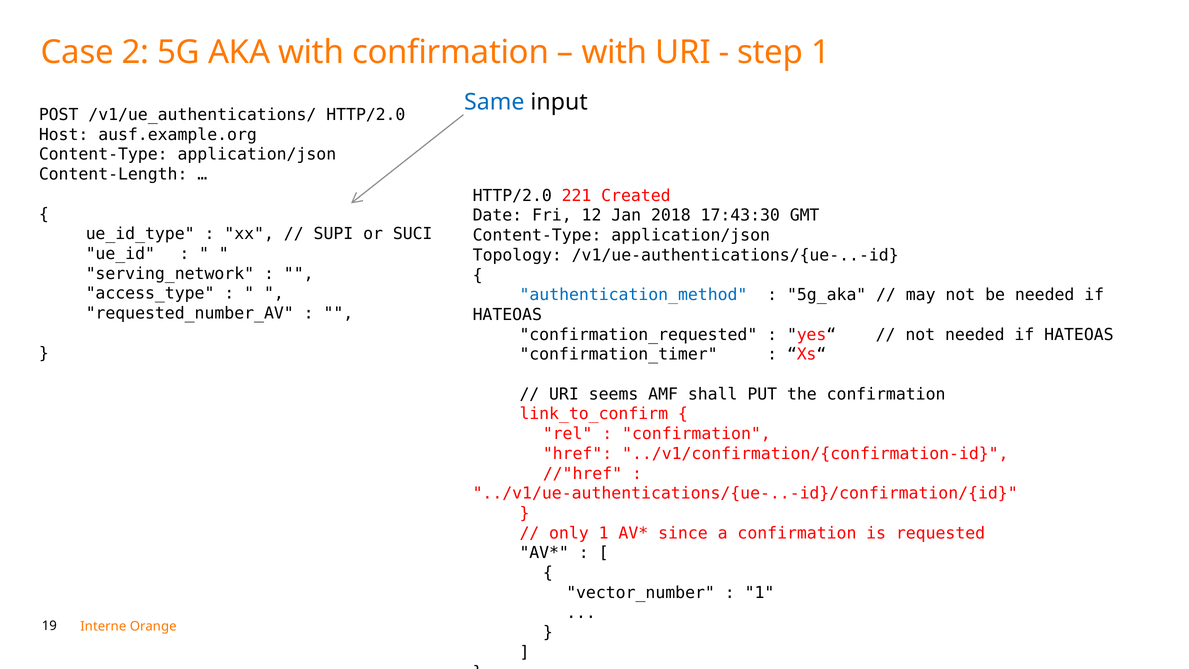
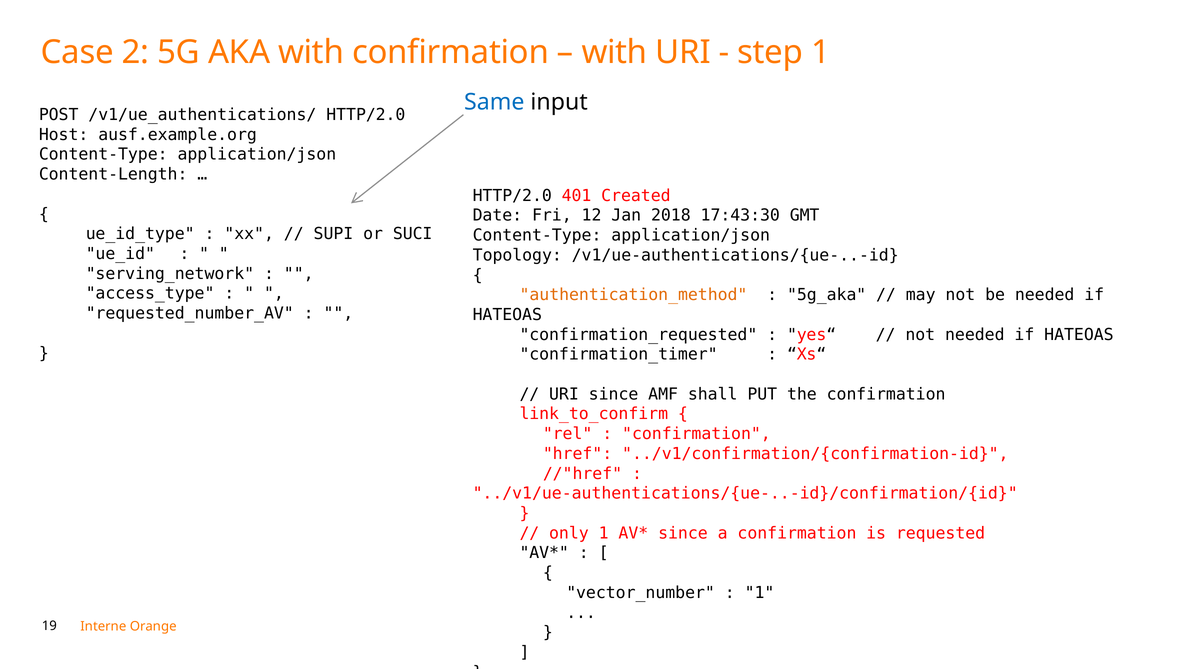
221: 221 -> 401
authentication_method colour: blue -> orange
URI seems: seems -> since
